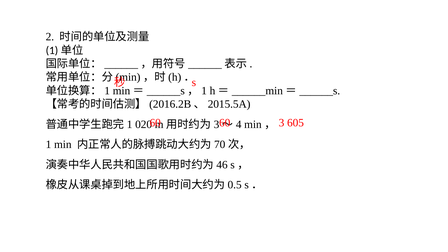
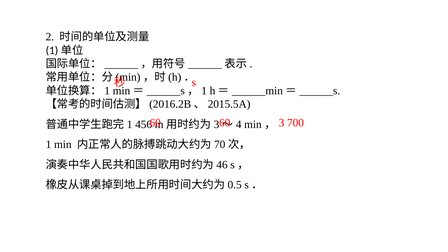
605: 605 -> 700
020: 020 -> 456
